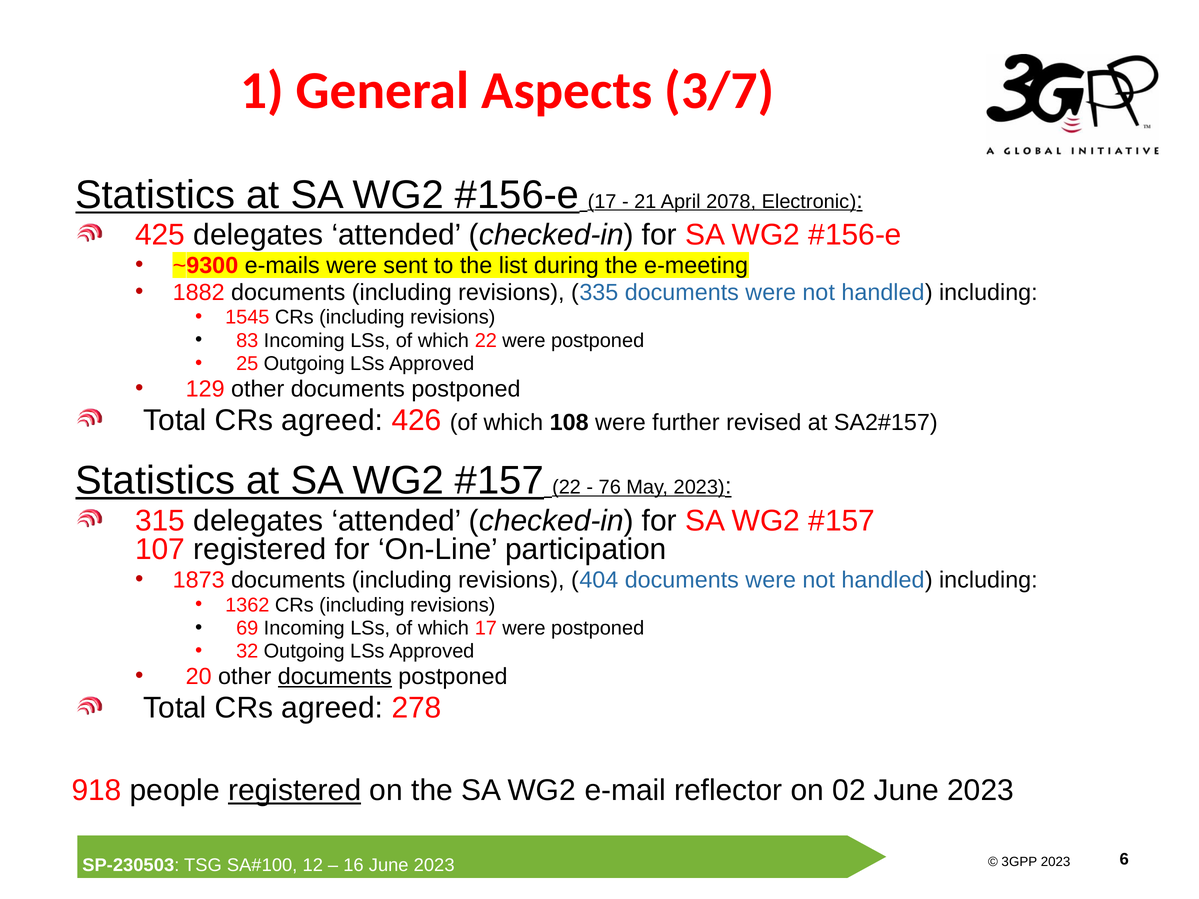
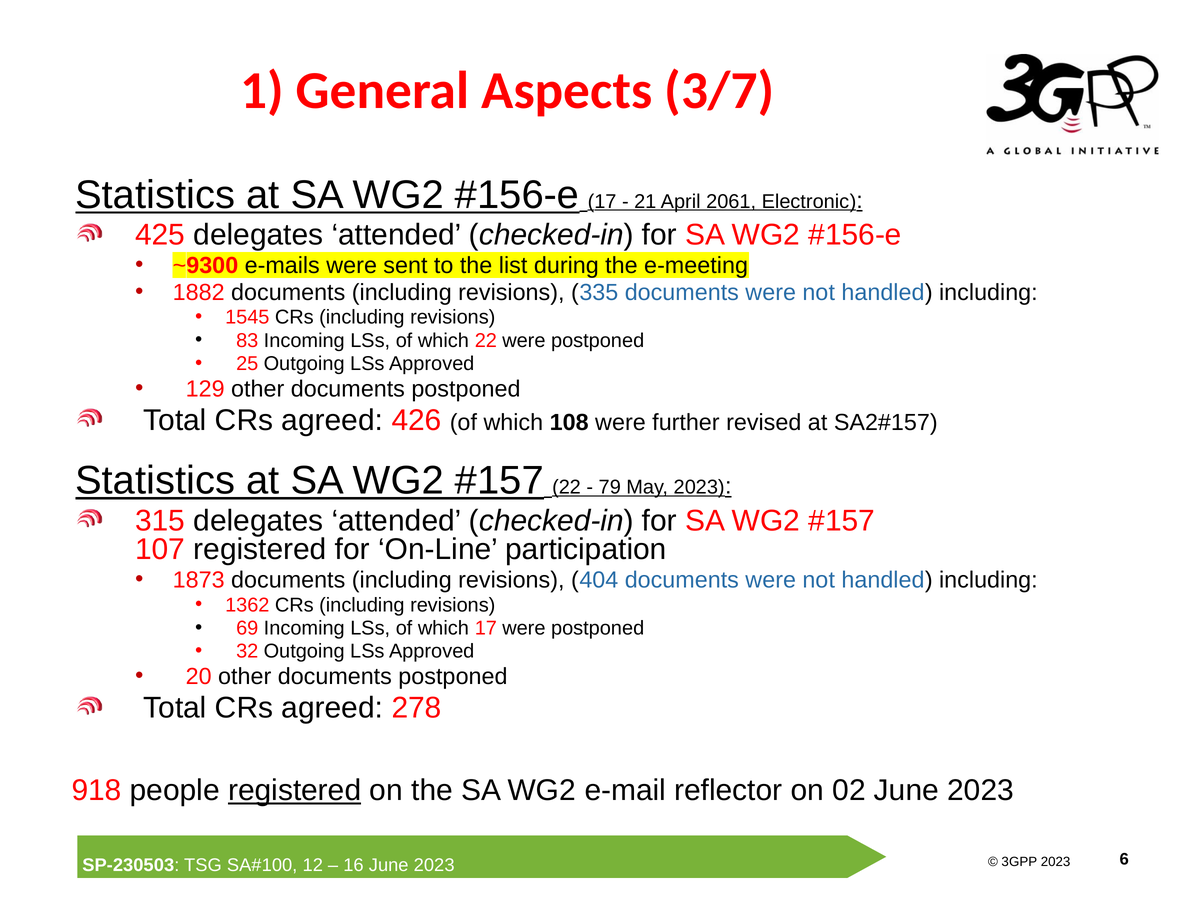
2078: 2078 -> 2061
76: 76 -> 79
documents at (335, 677) underline: present -> none
